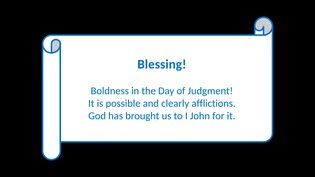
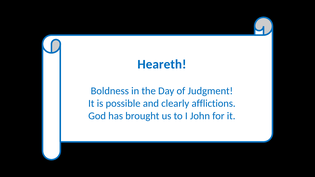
Blessing: Blessing -> Heareth
